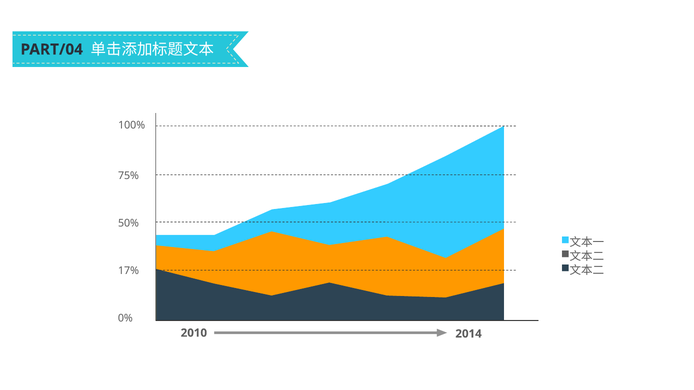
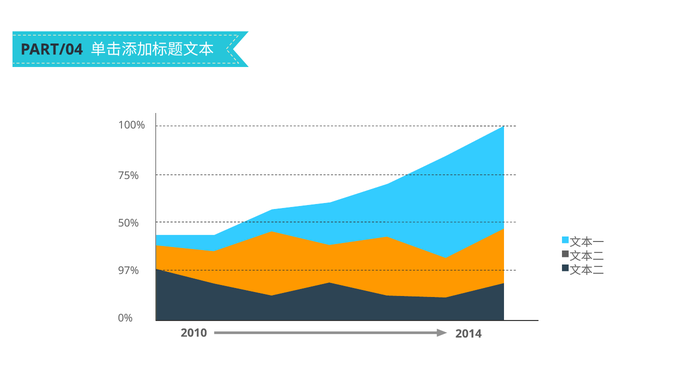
17%: 17% -> 97%
